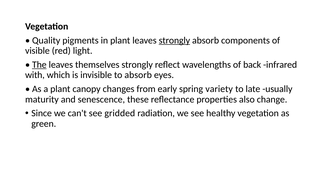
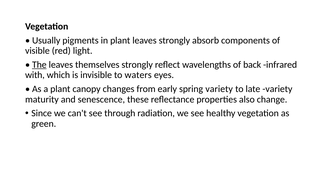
Quality: Quality -> Usually
strongly at (174, 40) underline: present -> none
to absorb: absorb -> waters
late usually: usually -> variety
gridded: gridded -> through
